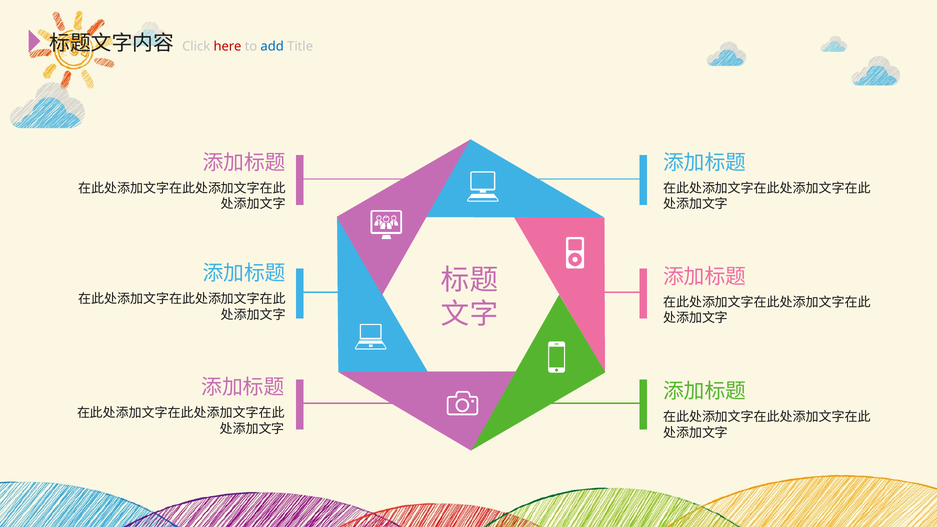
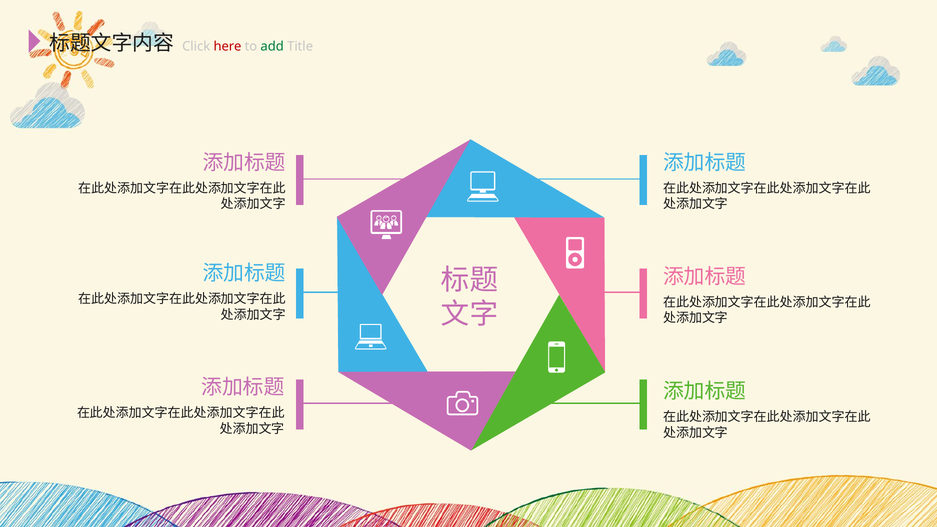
add colour: blue -> green
